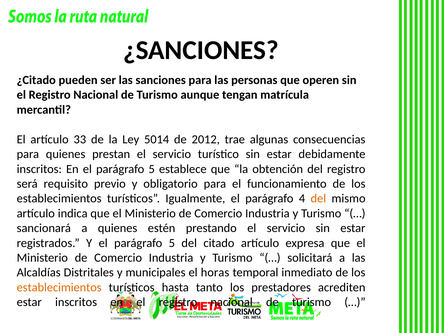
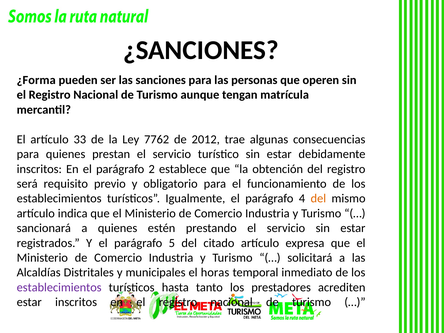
¿Citado: ¿Citado -> ¿Forma
5014: 5014 -> 7762
En el parágrafo 5: 5 -> 2
establecimientos at (59, 287) colour: orange -> purple
